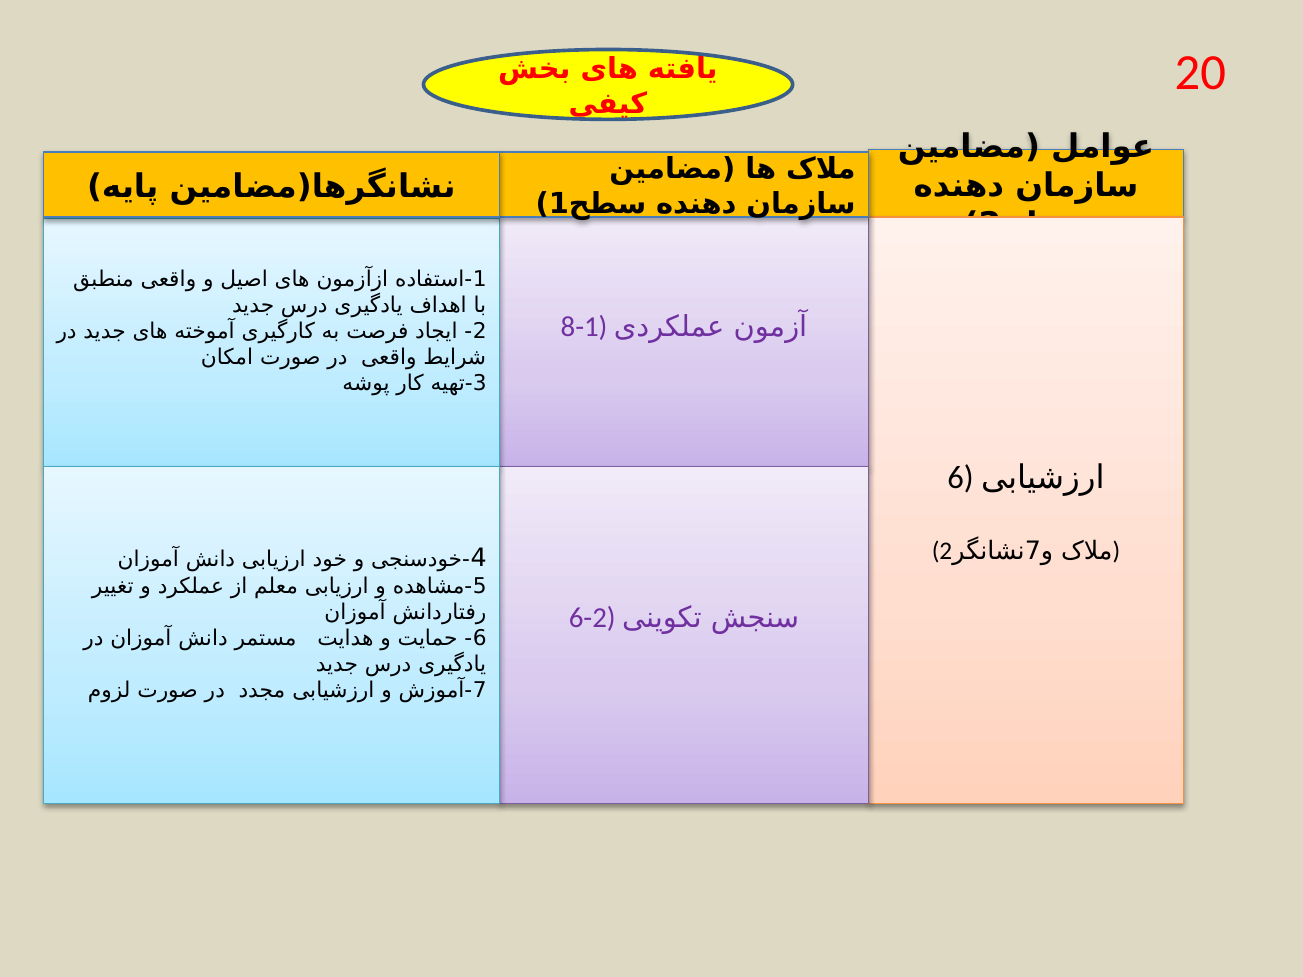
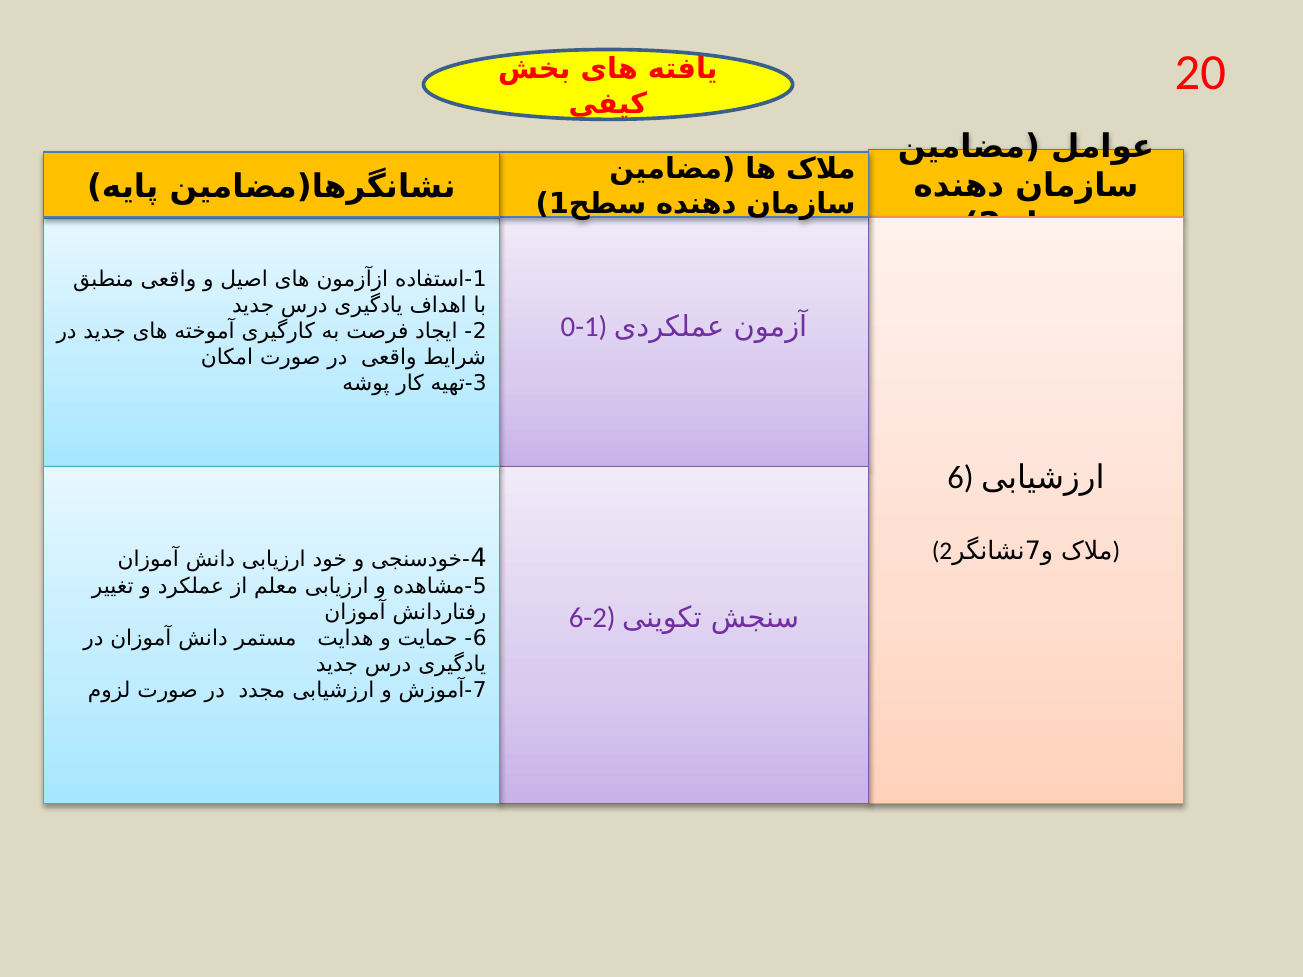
8-1: 8-1 -> 0-1
